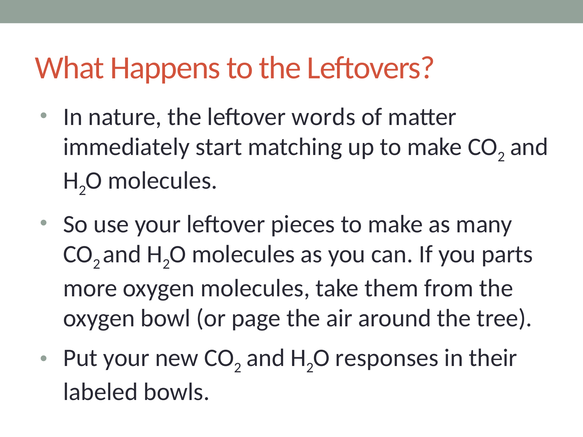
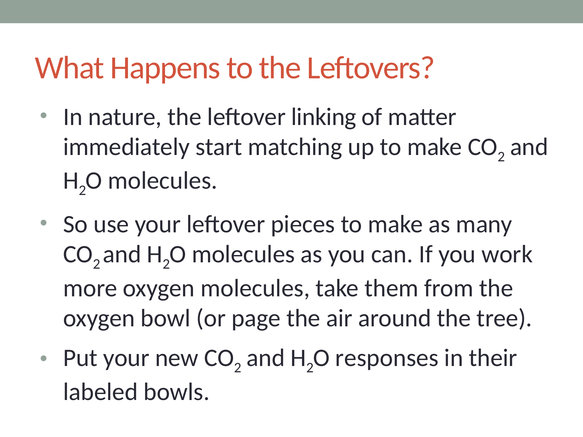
words: words -> linking
parts: parts -> work
